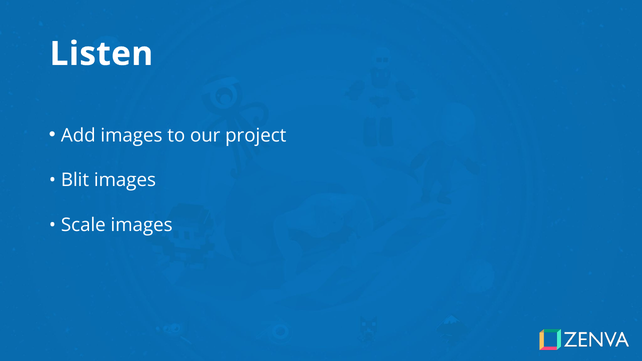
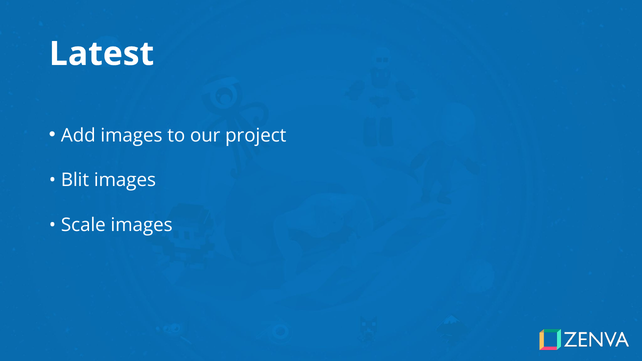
Listen: Listen -> Latest
